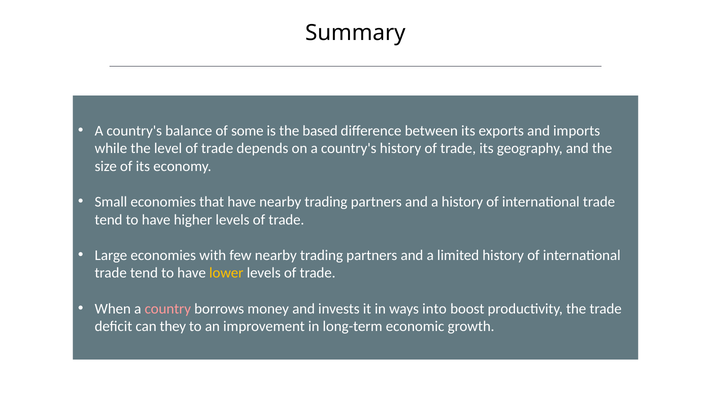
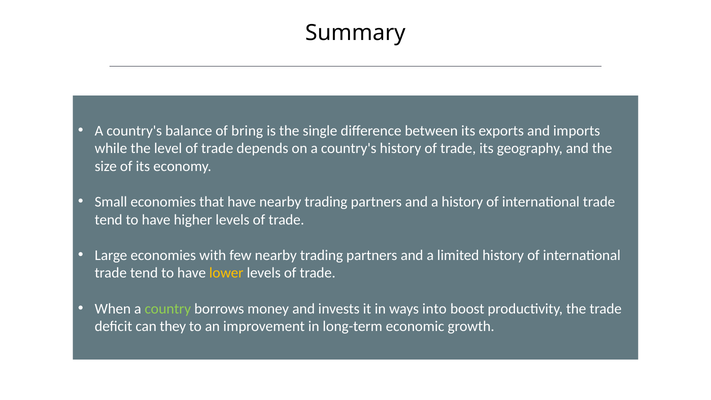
some: some -> bring
based: based -> single
country colour: pink -> light green
